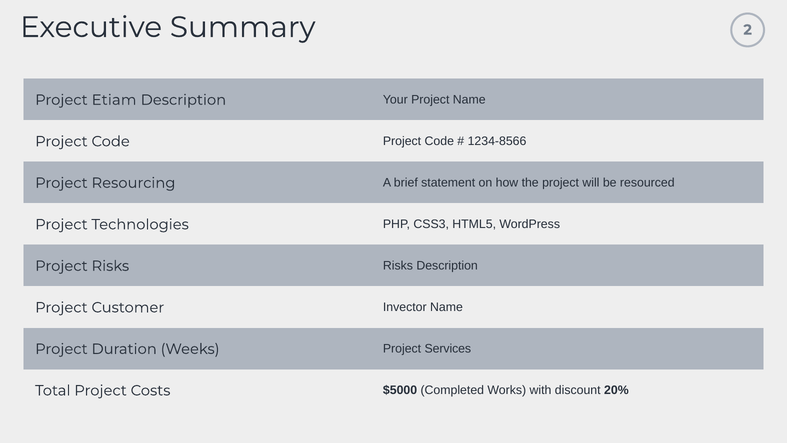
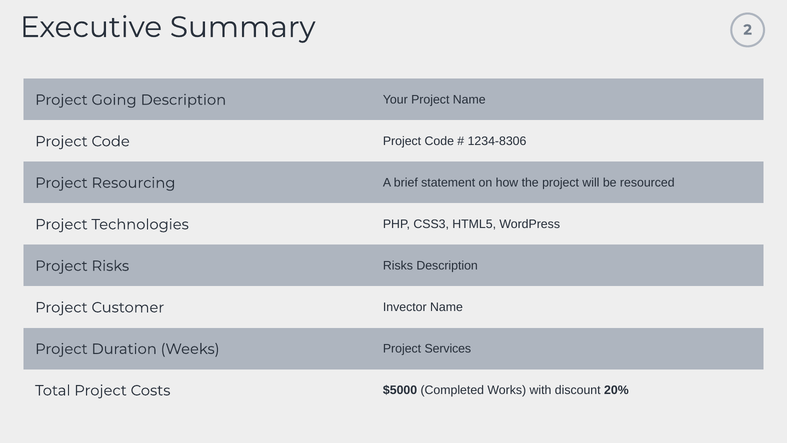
Etiam: Etiam -> Going
1234-8566: 1234-8566 -> 1234-8306
